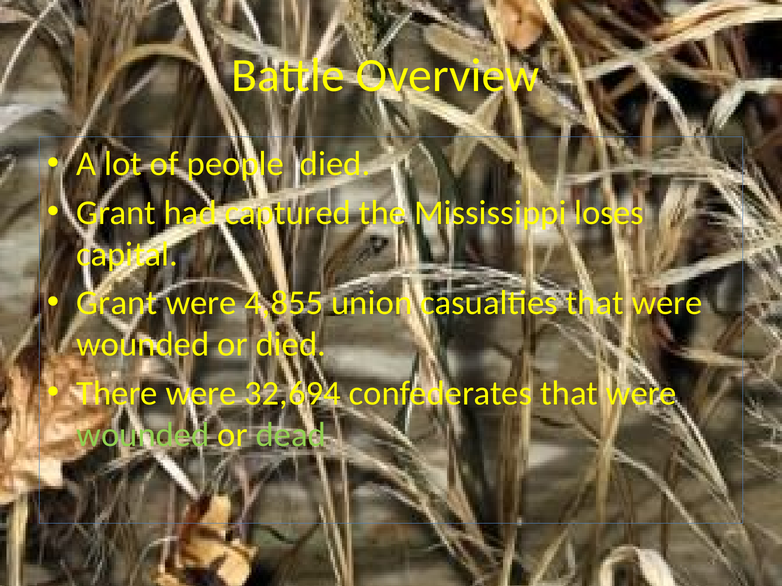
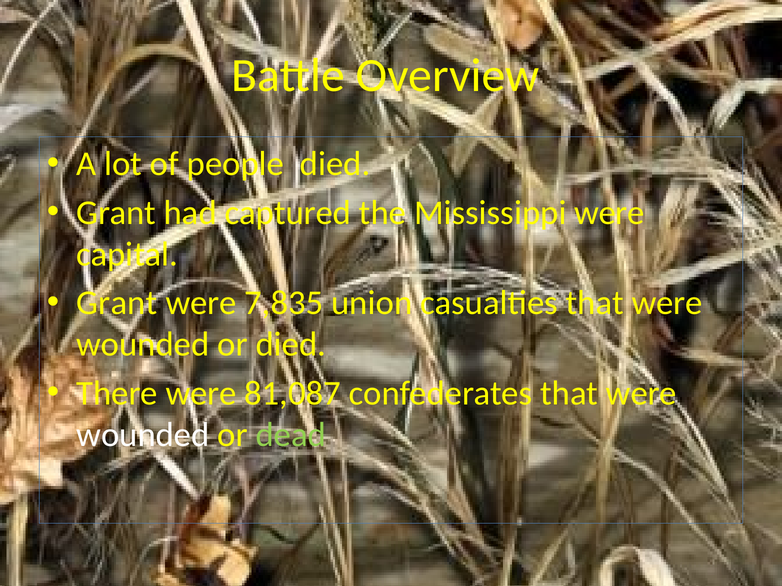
Mississippi loses: loses -> were
4,855: 4,855 -> 7,835
32,694: 32,694 -> 81,087
wounded at (143, 435) colour: light green -> white
